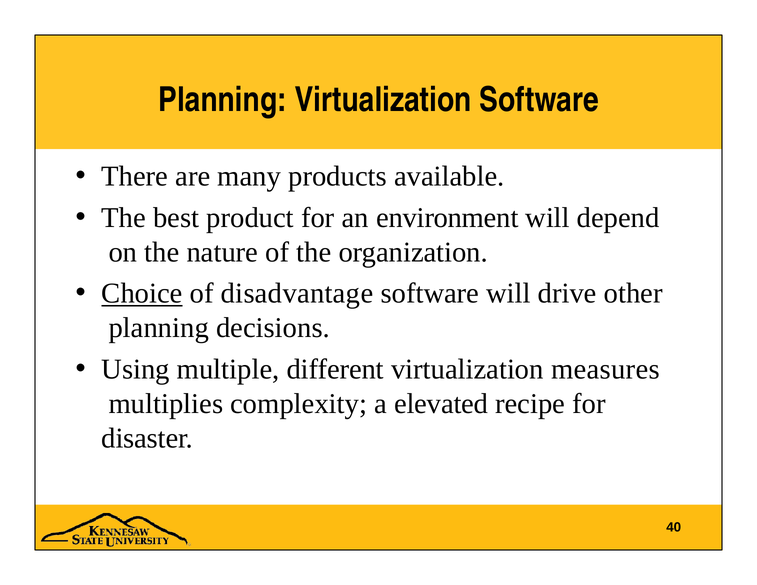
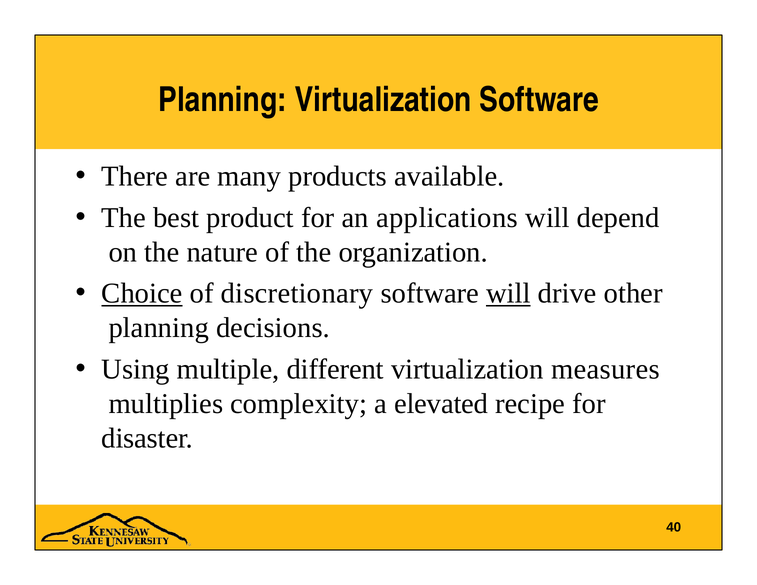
environment: environment -> applications
disadvantage: disadvantage -> discretionary
will at (508, 294) underline: none -> present
